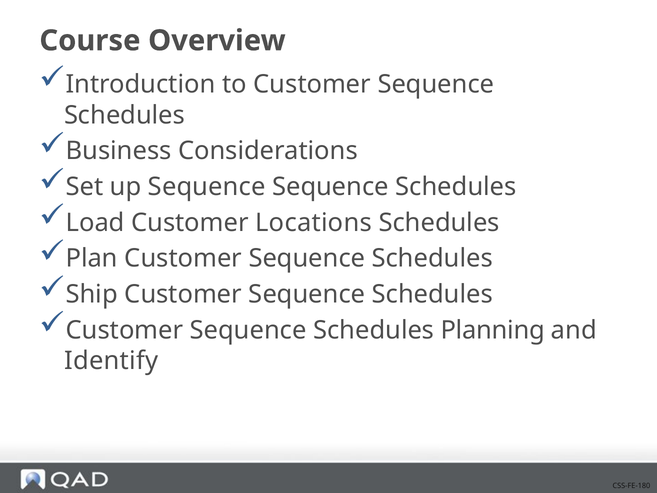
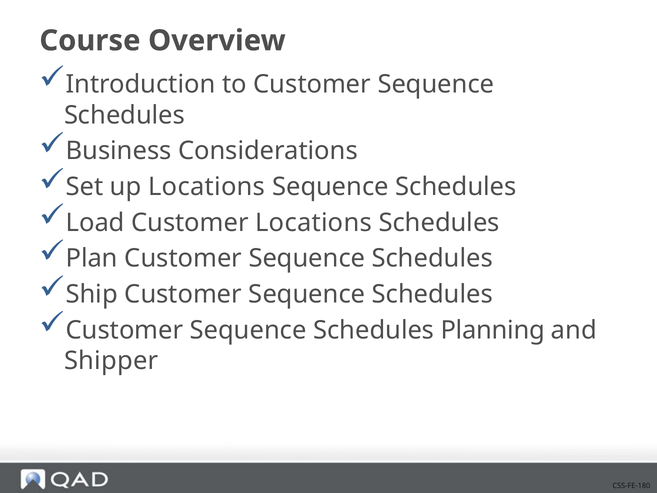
up Sequence: Sequence -> Locations
Identify: Identify -> Shipper
